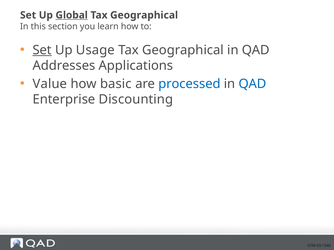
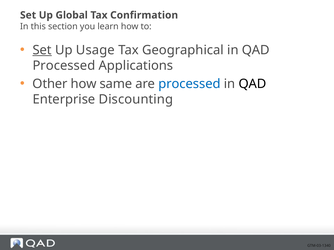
Global underline: present -> none
Geographical at (144, 15): Geographical -> Confirmation
Addresses at (64, 66): Addresses -> Processed
Value: Value -> Other
basic: basic -> same
QAD at (252, 84) colour: blue -> black
